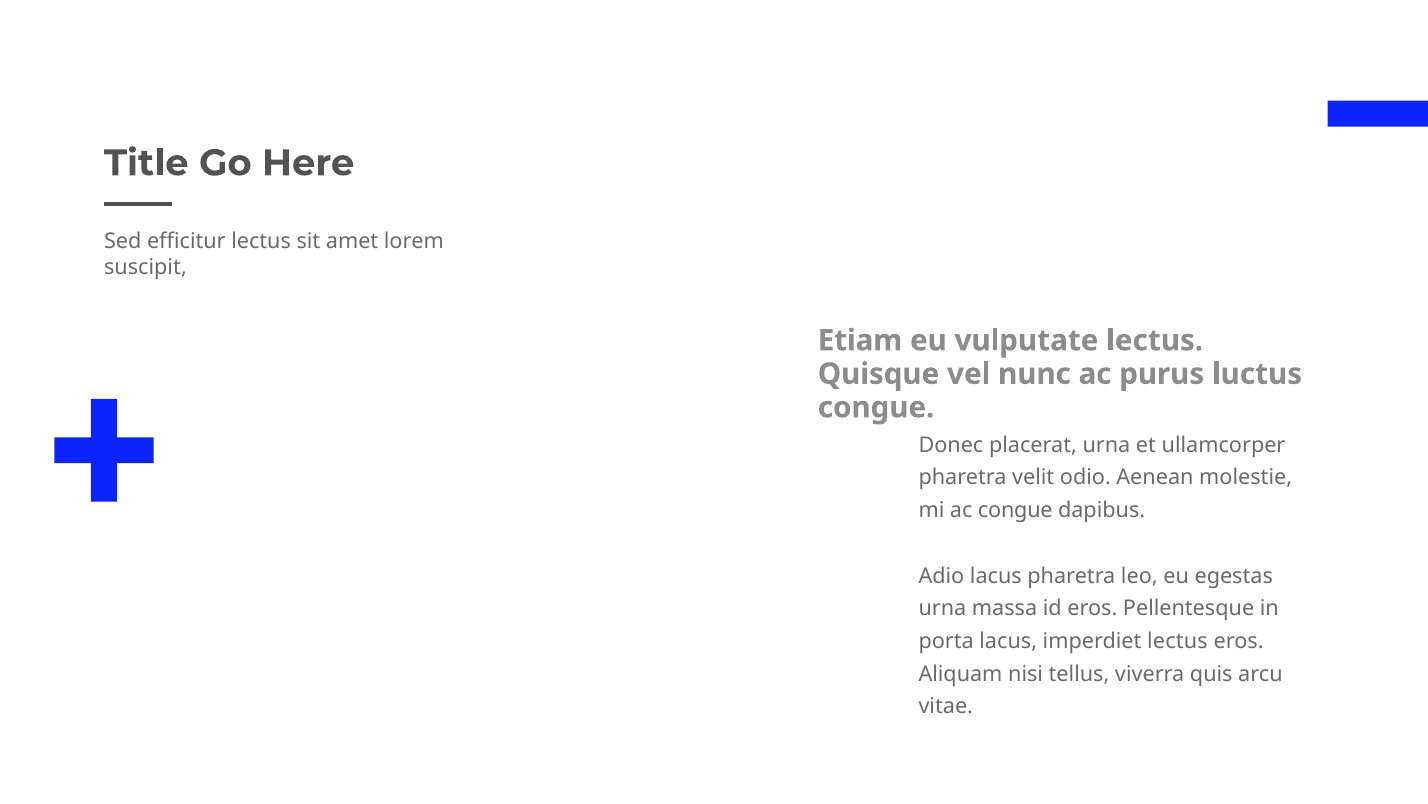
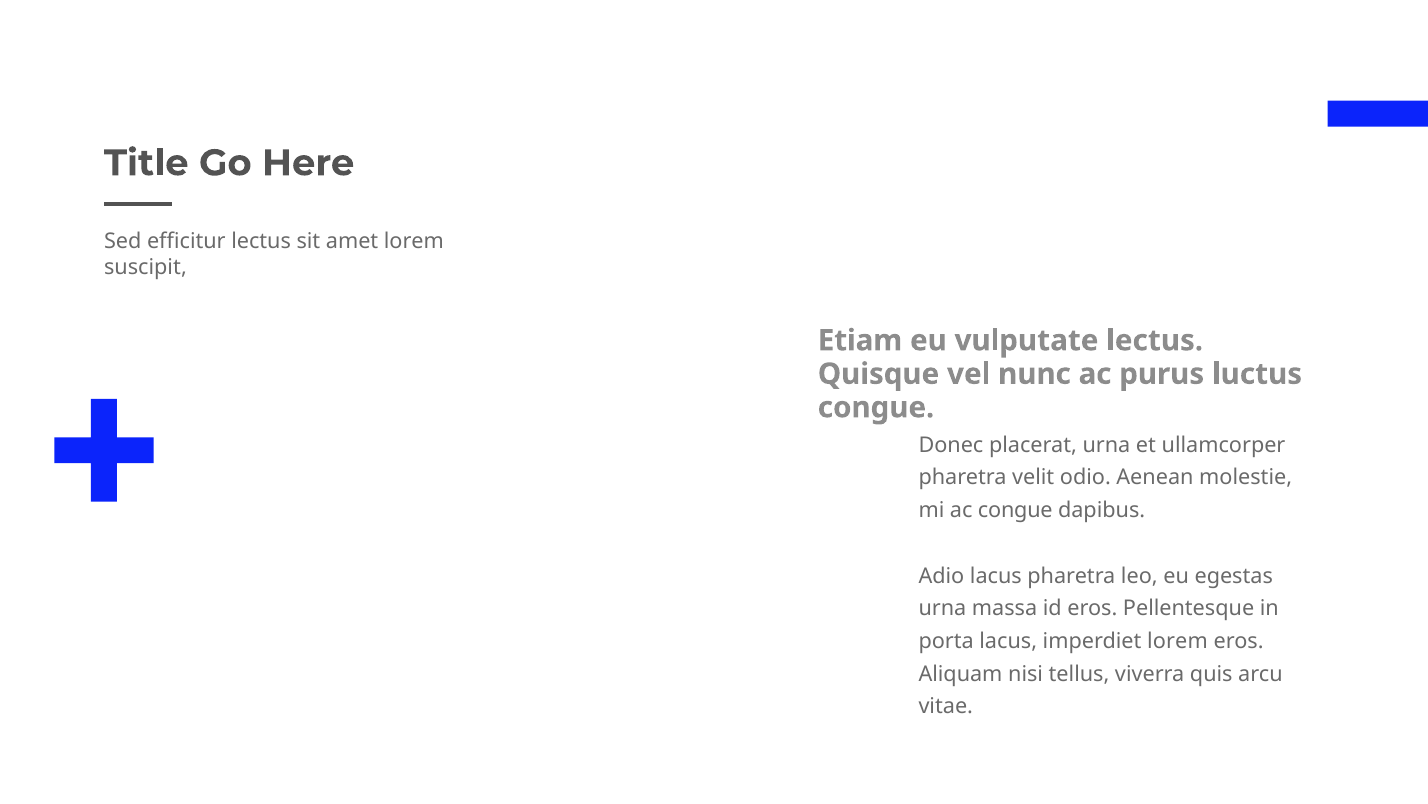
imperdiet lectus: lectus -> lorem
